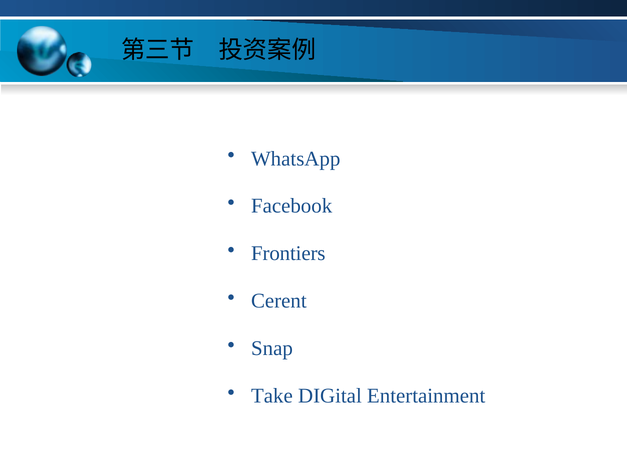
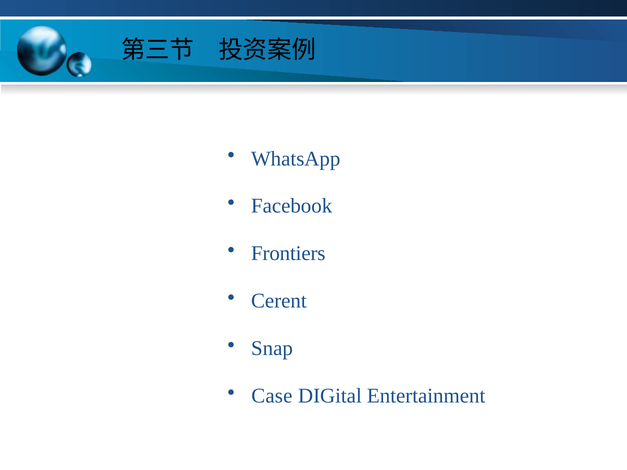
Take: Take -> Case
